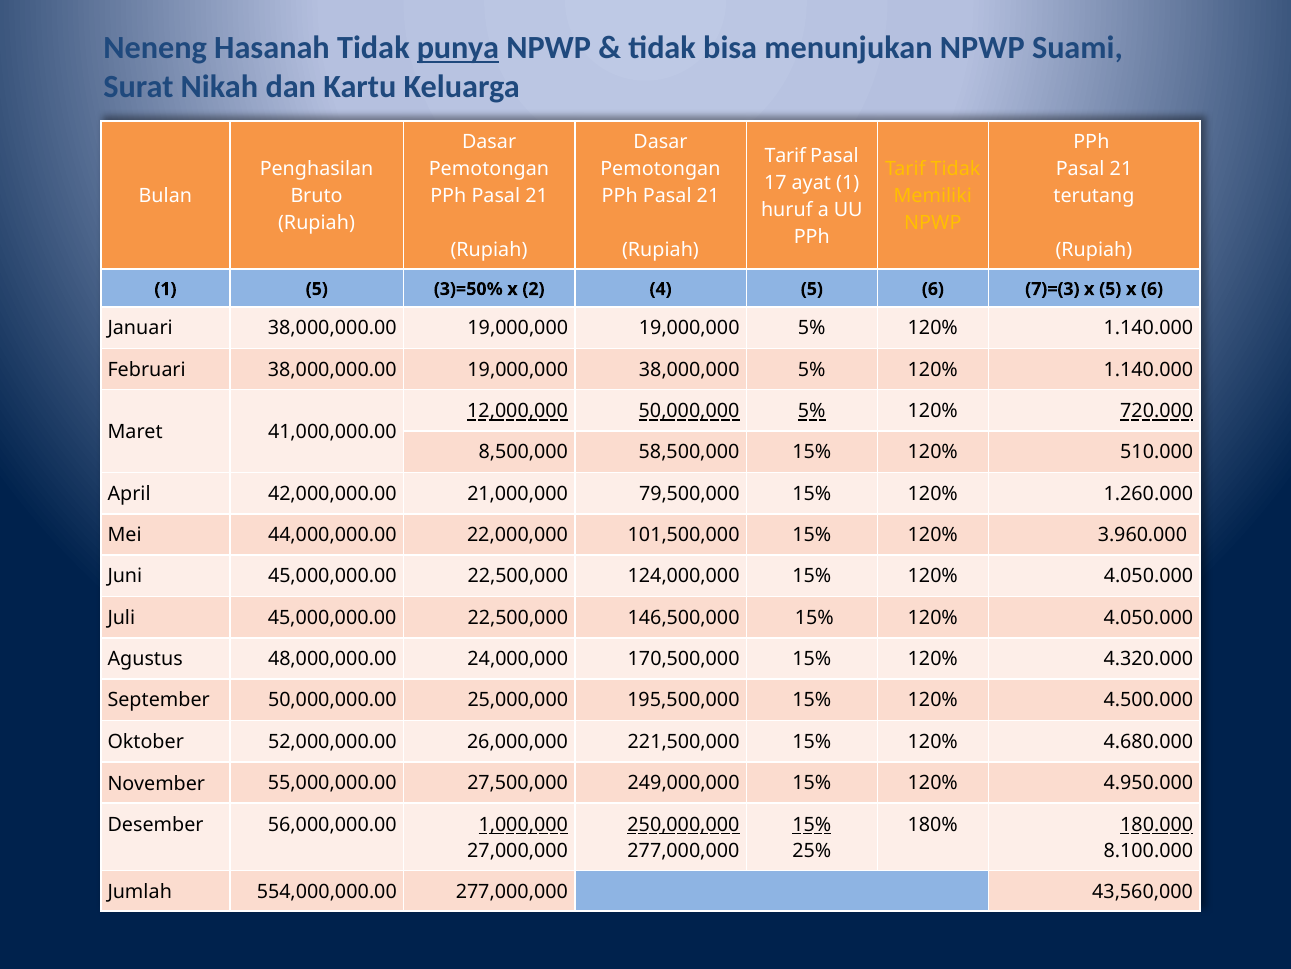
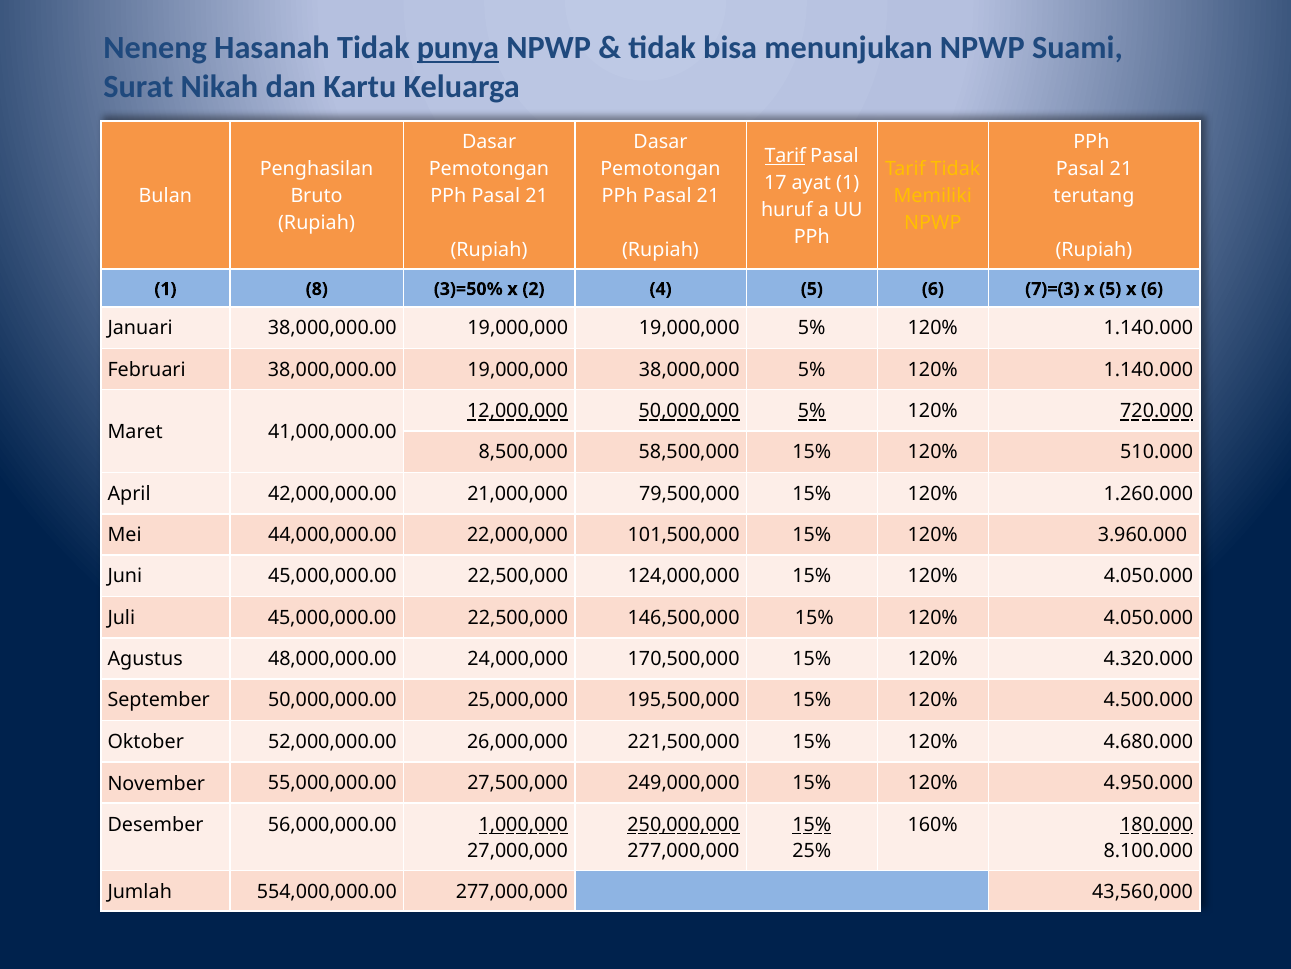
Tarif at (785, 156) underline: none -> present
1 5: 5 -> 8
180%: 180% -> 160%
